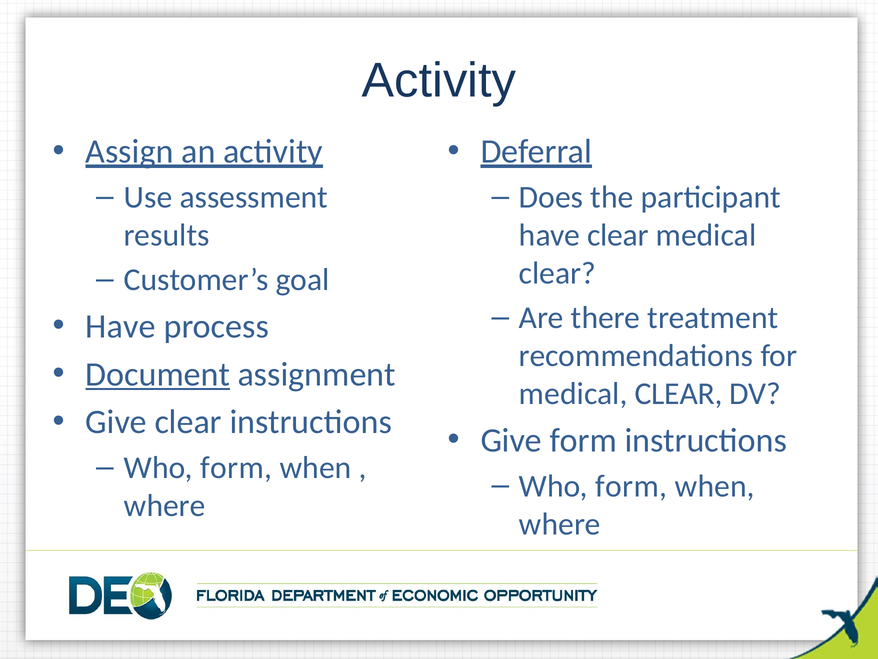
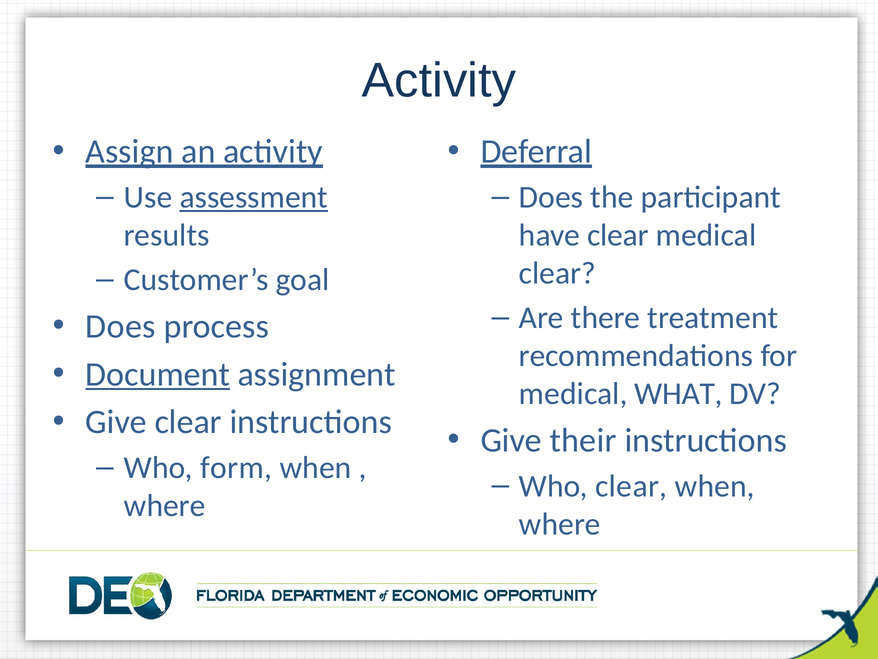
assessment underline: none -> present
Have at (121, 326): Have -> Does
CLEAR at (679, 394): CLEAR -> WHAT
Give form: form -> their
form at (631, 486): form -> clear
